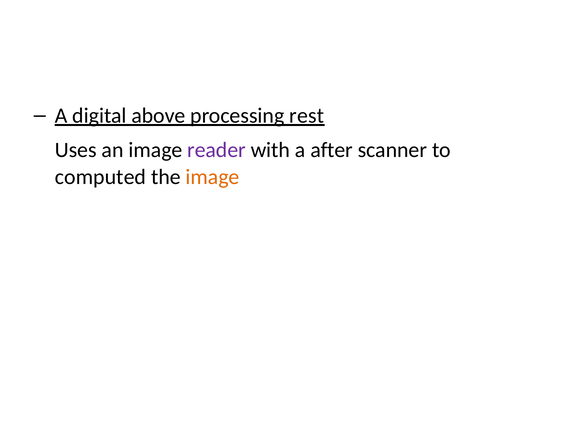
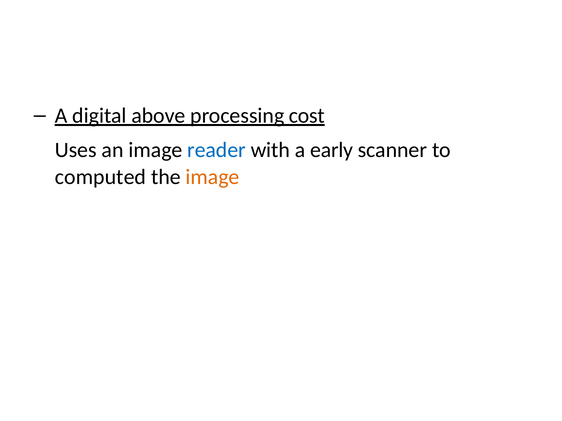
rest: rest -> cost
reader colour: purple -> blue
after: after -> early
